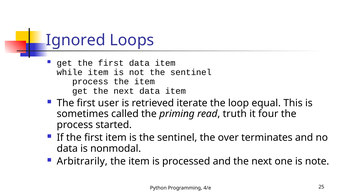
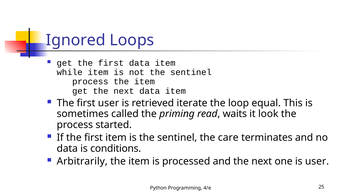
truth: truth -> waits
four: four -> look
over: over -> care
nonmodal: nonmodal -> conditions
is note: note -> user
